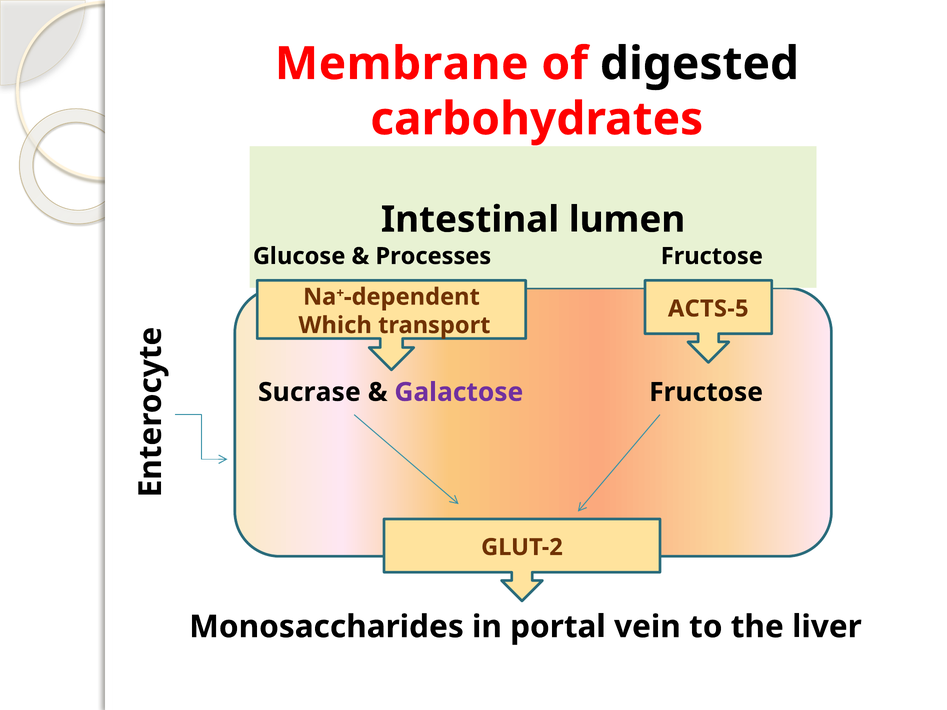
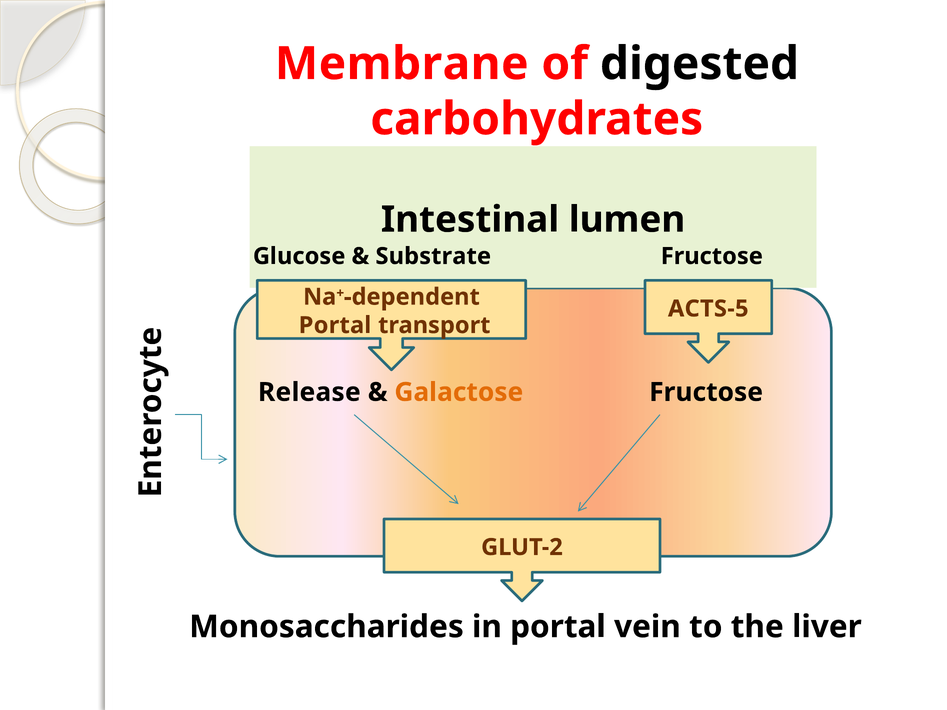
Processes: Processes -> Substrate
Which at (335, 325): Which -> Portal
Sucrase: Sucrase -> Release
Galactose colour: purple -> orange
